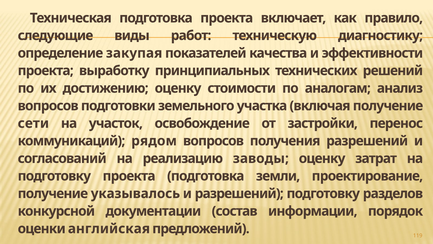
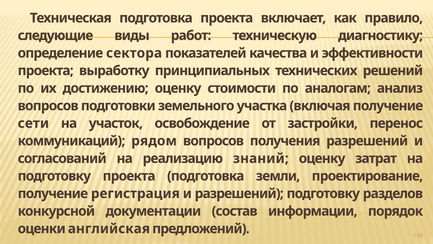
закупая: закупая -> сектора
заводы: заводы -> знаний
указывалось: указывалось -> регистрация
